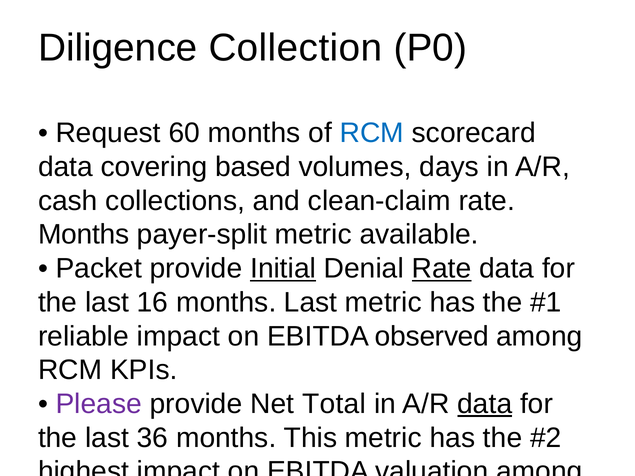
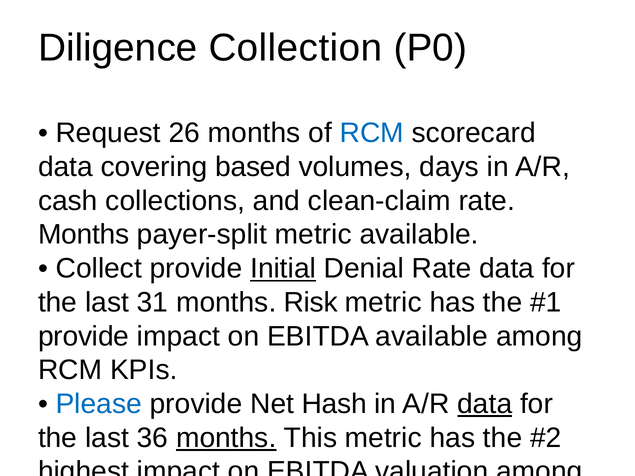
60: 60 -> 26
Packet at (99, 269): Packet -> Collect
Rate at (442, 269) underline: present -> none
16: 16 -> 31
months Last: Last -> Risk
reliable at (83, 336): reliable -> provide
EBITDA observed: observed -> available
Please at (99, 404) colour: purple -> blue
Total: Total -> Hash
months at (226, 438) underline: none -> present
